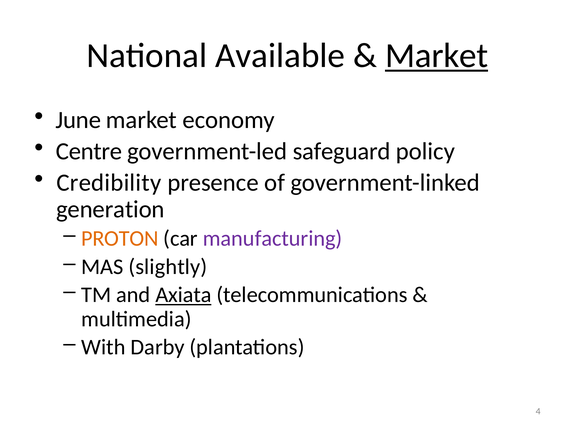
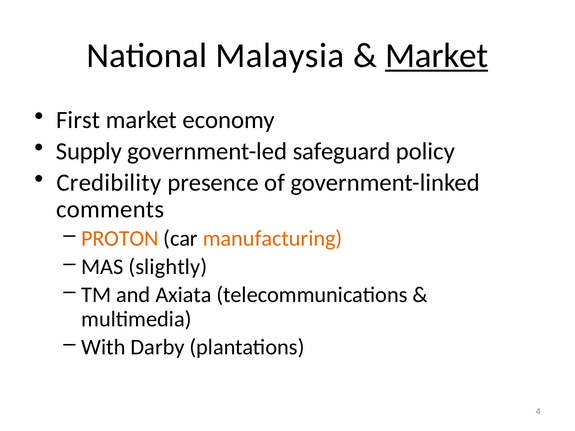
Available: Available -> Malaysia
June: June -> First
Centre: Centre -> Supply
generation: generation -> comments
manufacturing colour: purple -> orange
Axiata underline: present -> none
